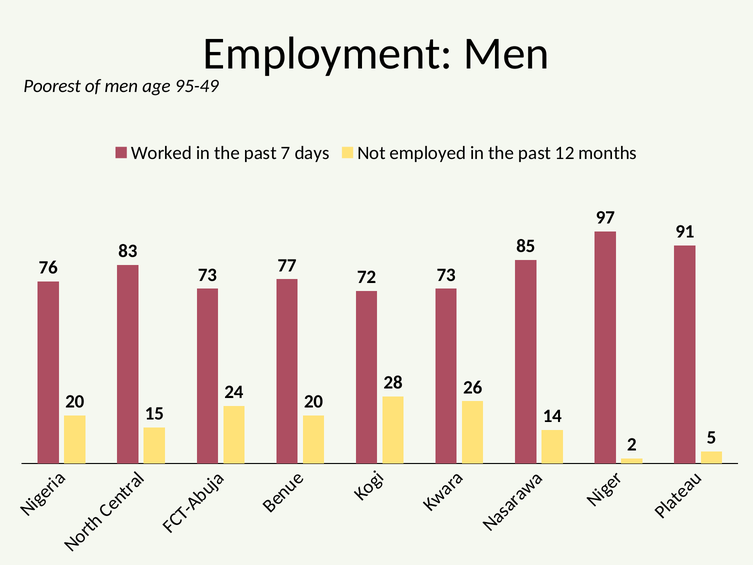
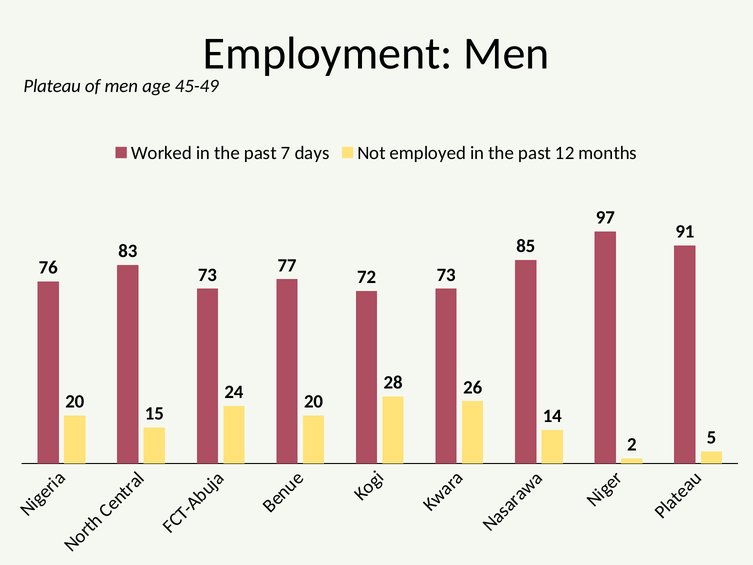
Poorest: Poorest -> Plateau
95-49: 95-49 -> 45-49
